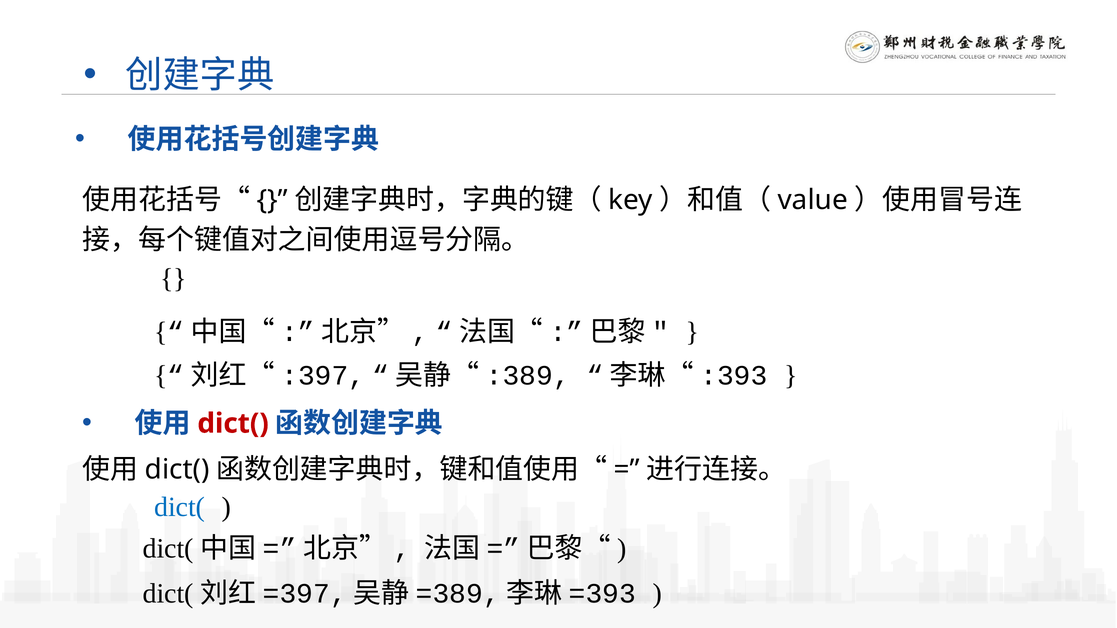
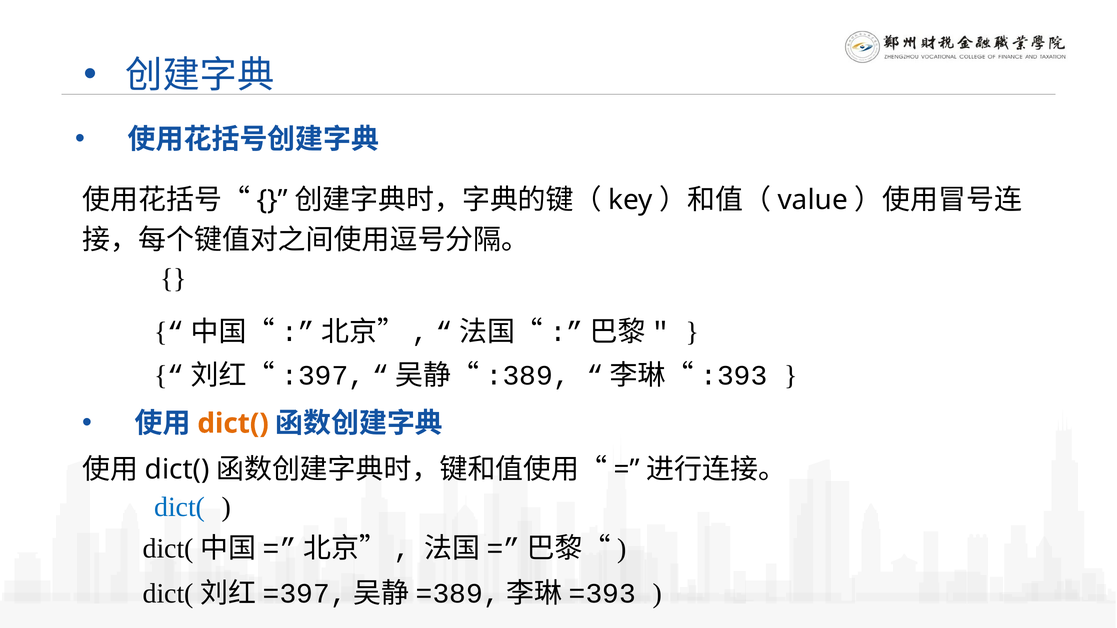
dict( at (233, 424) colour: red -> orange
